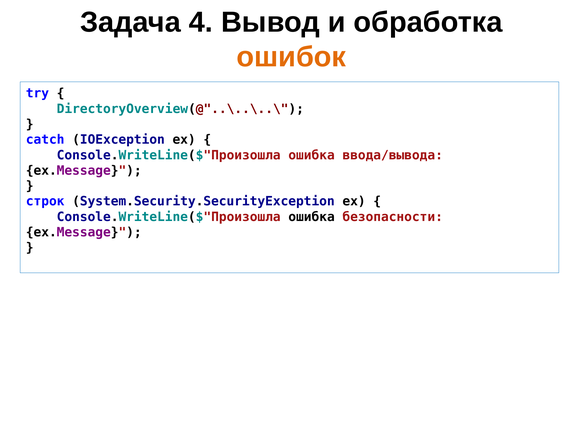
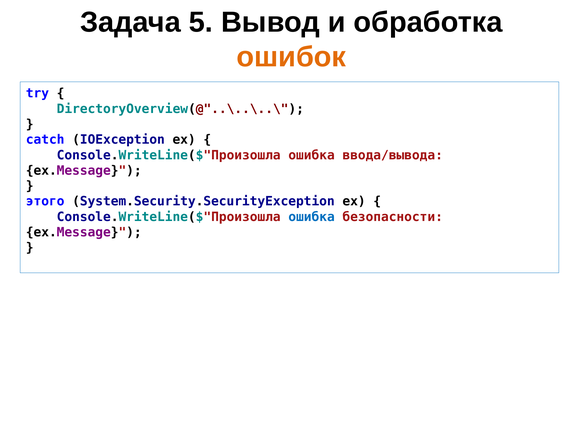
4: 4 -> 5
строк: строк -> этого
ошибка at (312, 217) colour: black -> blue
